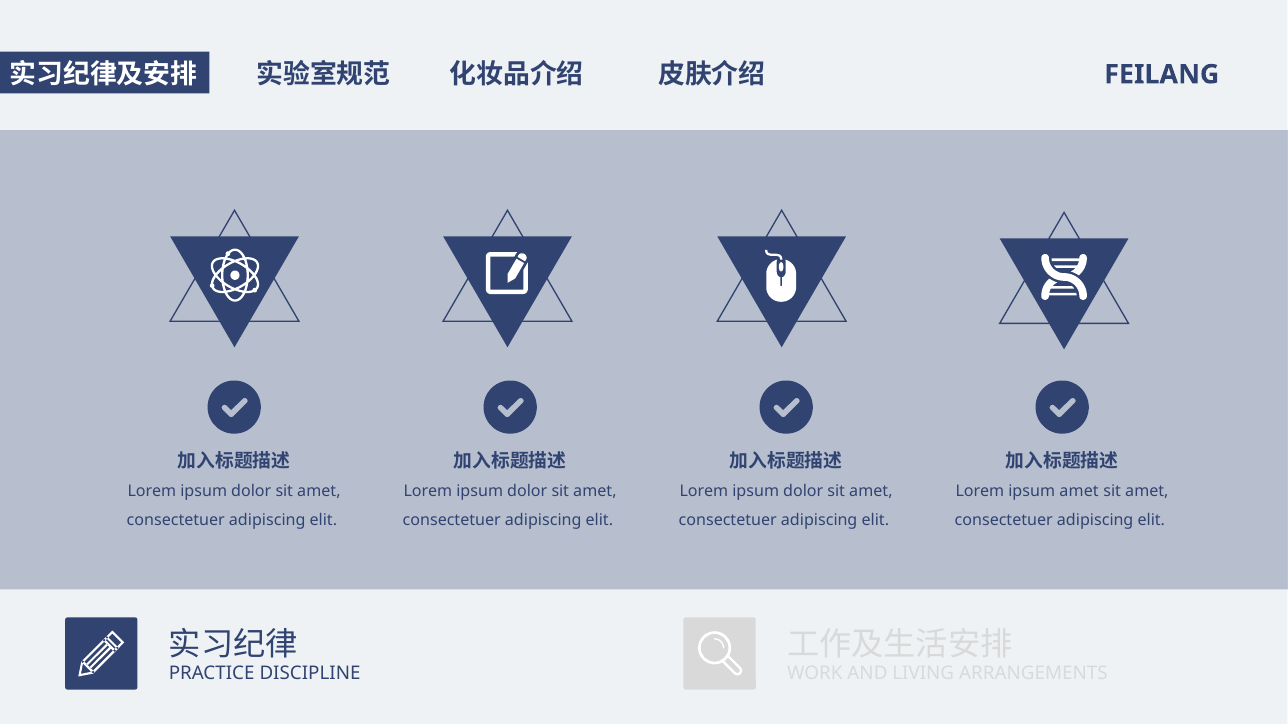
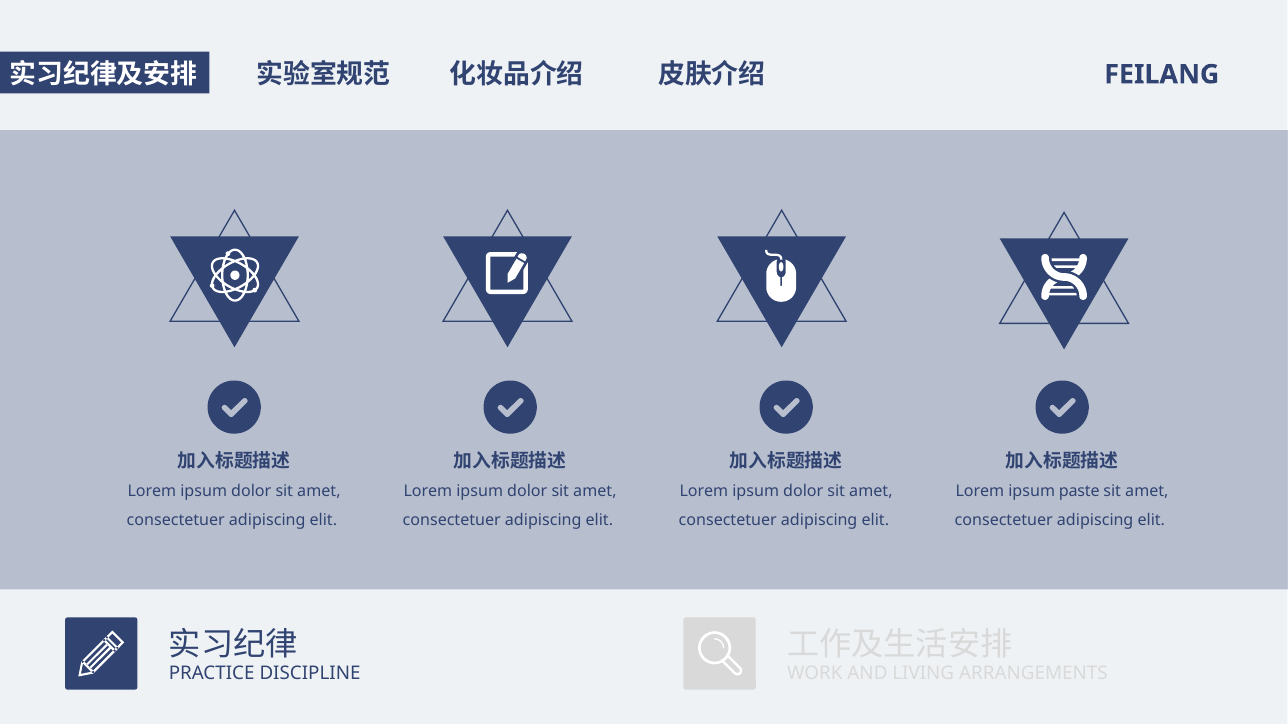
ipsum amet: amet -> paste
